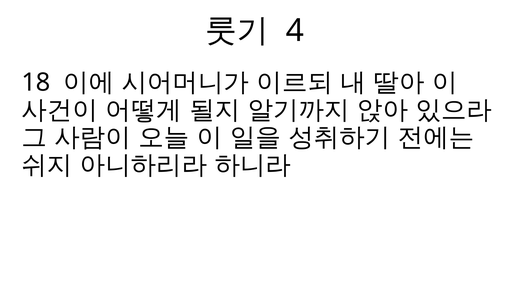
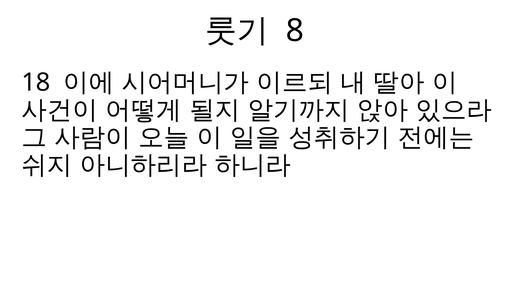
4: 4 -> 8
